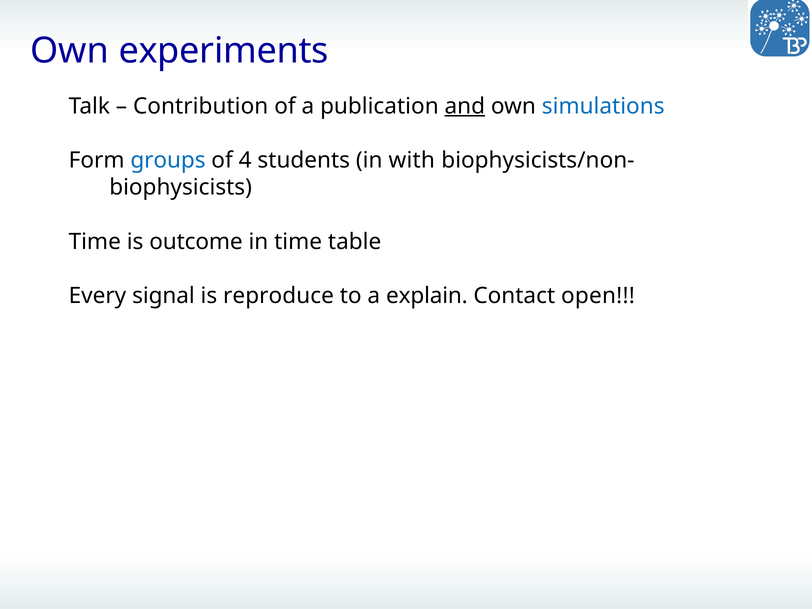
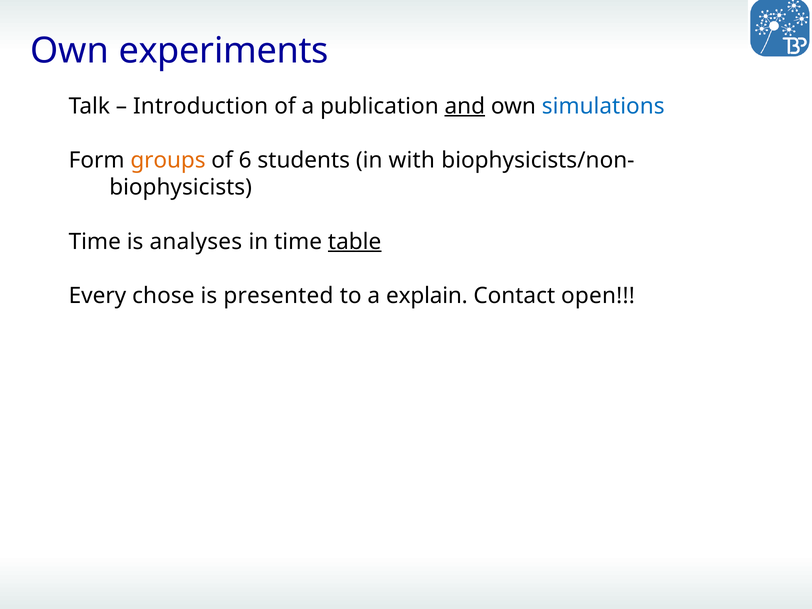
Contribution: Contribution -> Introduction
groups colour: blue -> orange
4: 4 -> 6
outcome: outcome -> analyses
table underline: none -> present
signal: signal -> chose
reproduce: reproduce -> presented
